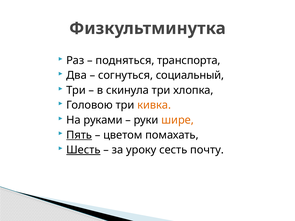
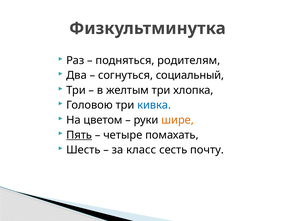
транспорта: транспорта -> родителям
скинула: скинула -> желтым
кивка colour: orange -> blue
руками: руками -> цветом
цветом: цветом -> четыре
Шесть underline: present -> none
уроку: уроку -> класс
